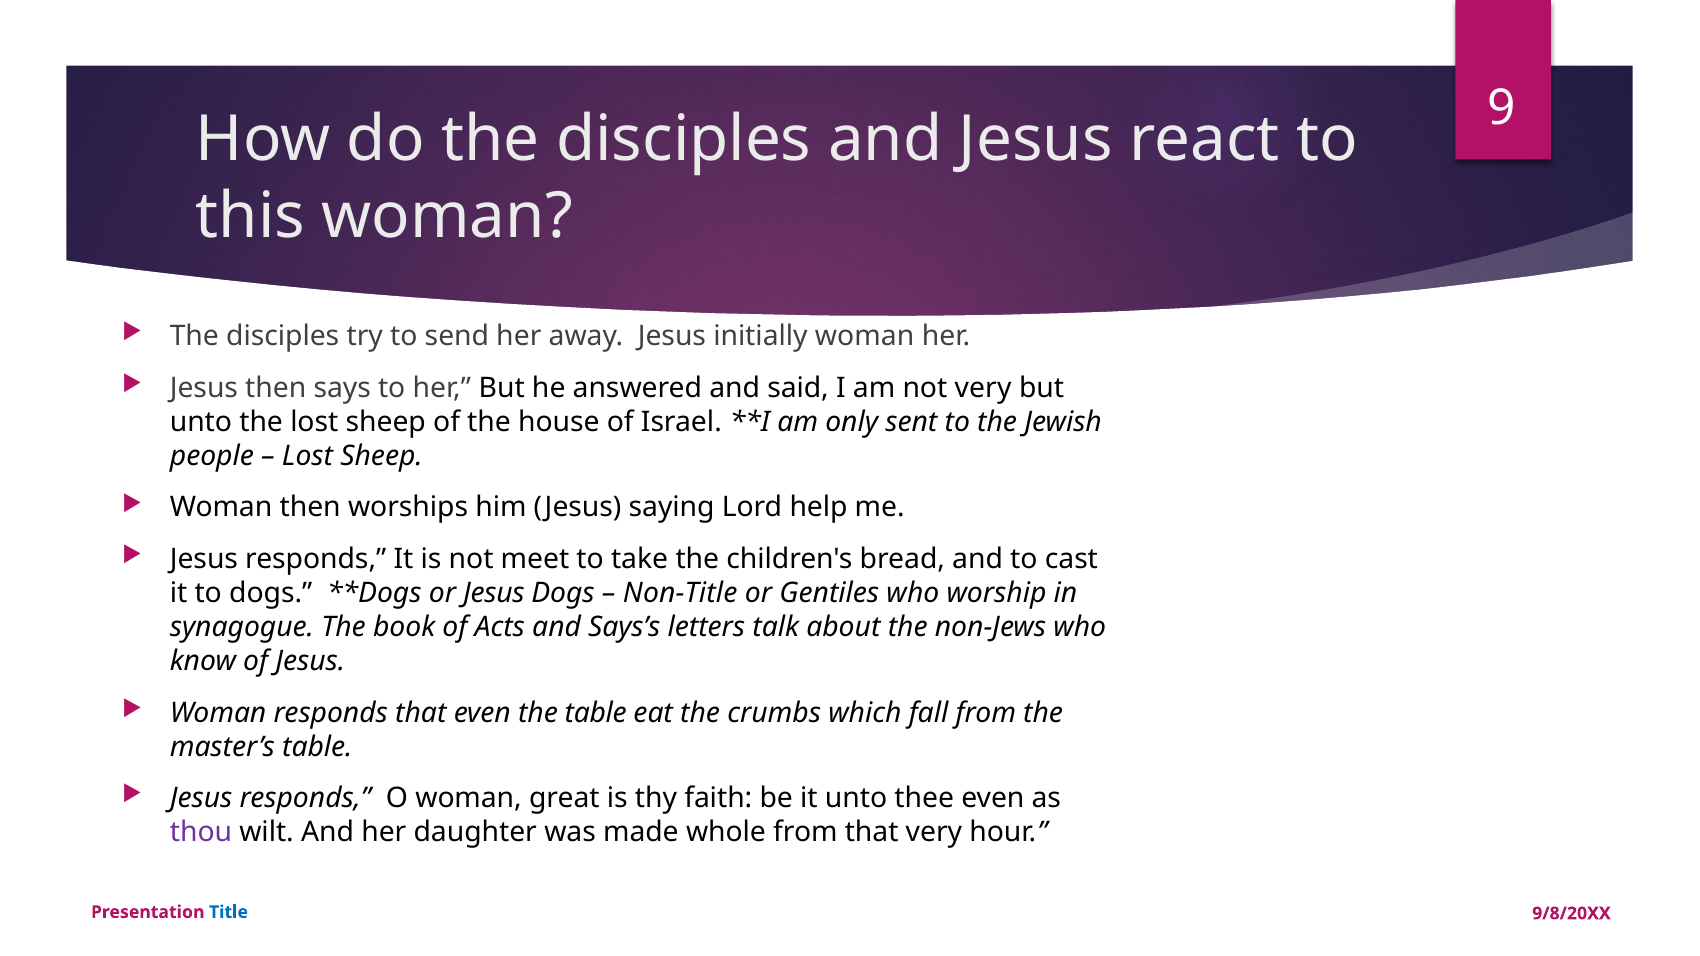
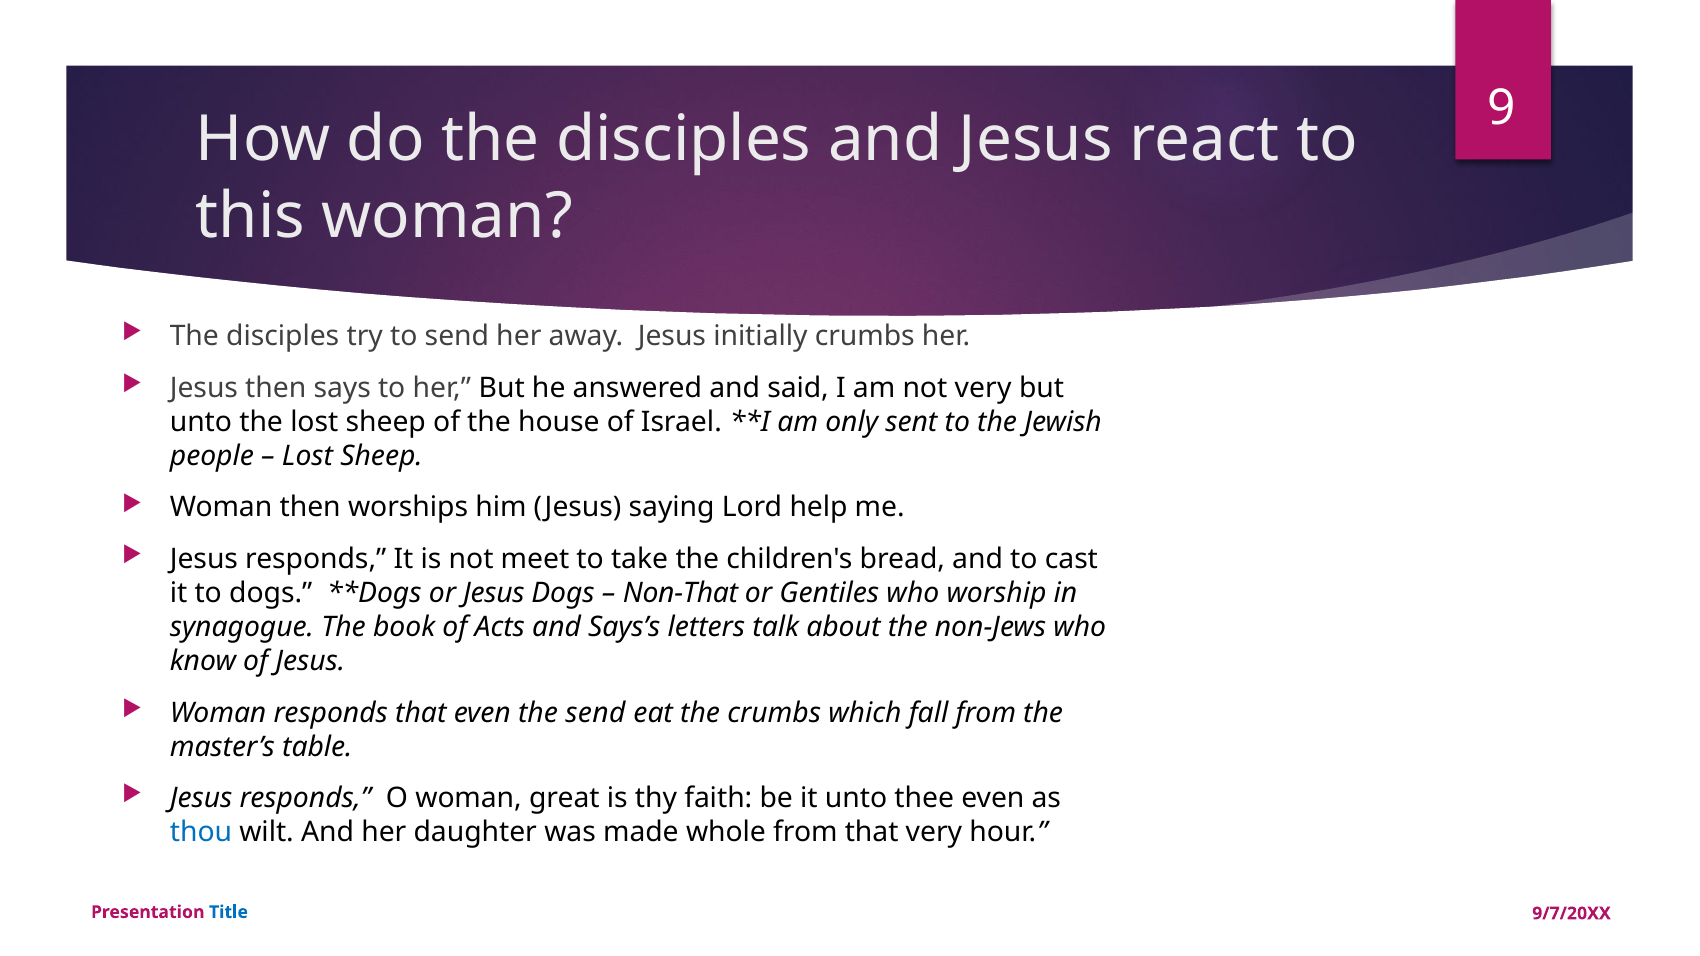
initially woman: woman -> crumbs
Non-Title: Non-Title -> Non-That
the table: table -> send
thou colour: purple -> blue
9/8/20XX: 9/8/20XX -> 9/7/20XX
